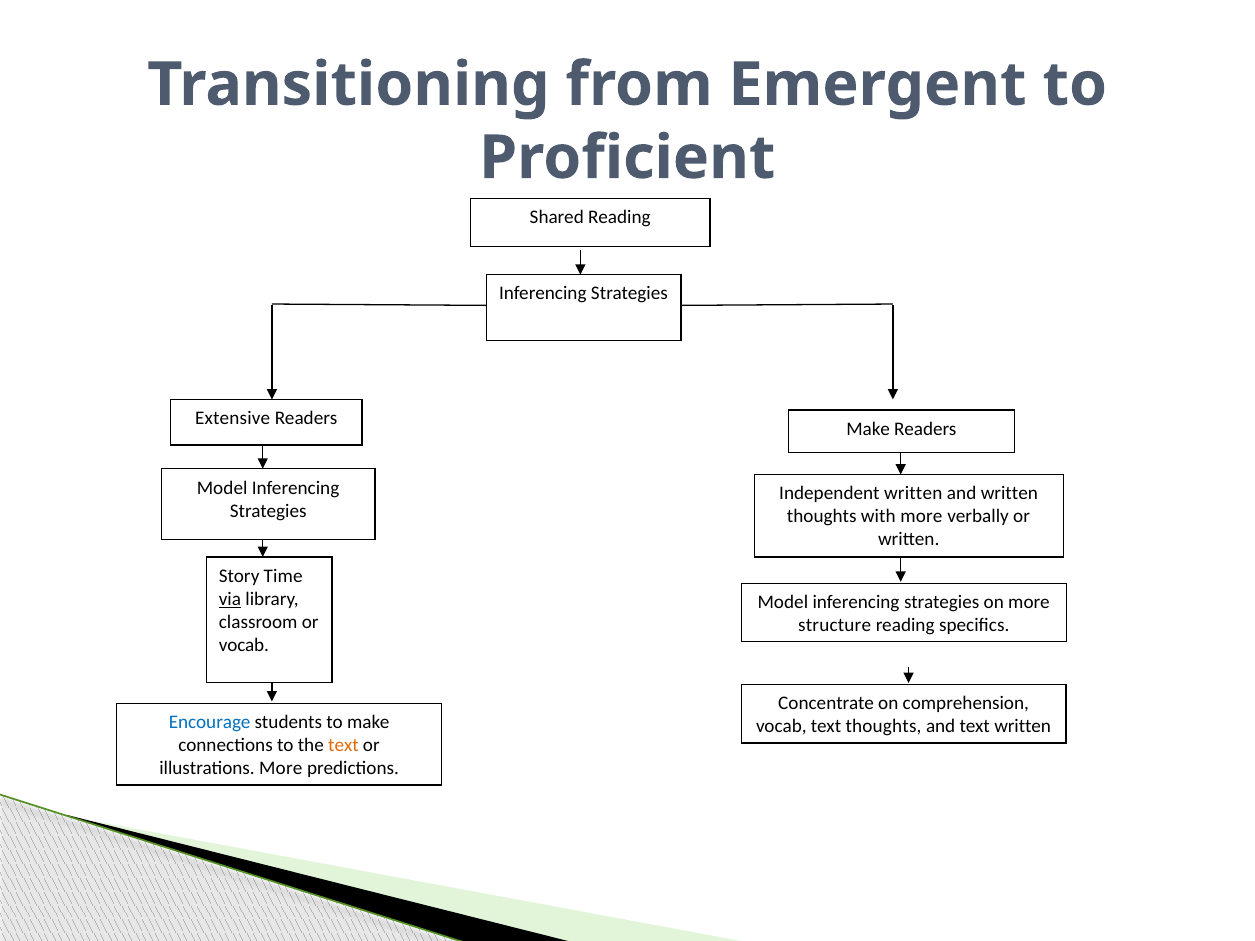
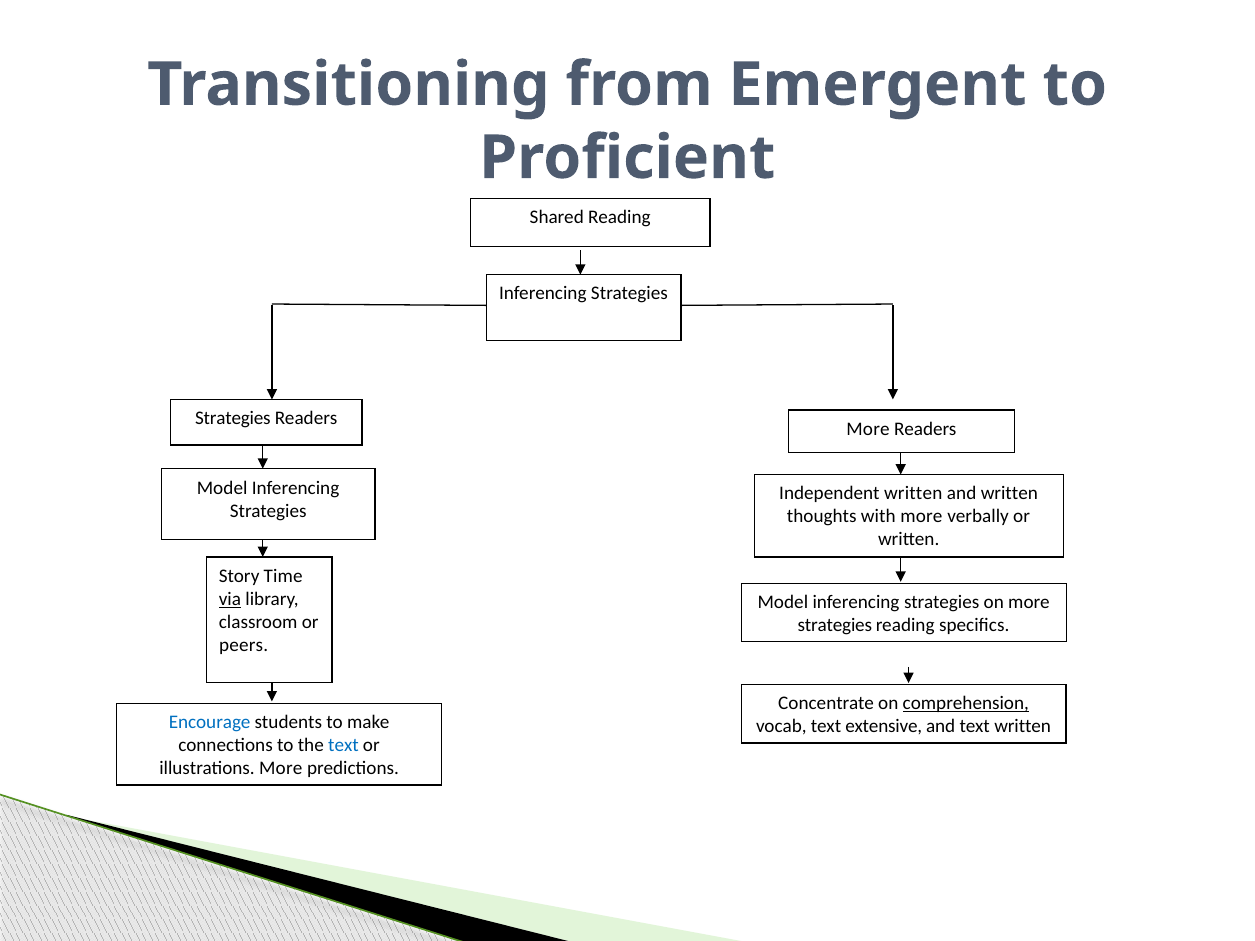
Extensive at (233, 419): Extensive -> Strategies
Make at (868, 429): Make -> More
structure at (835, 625): structure -> strategies
vocab at (244, 645): vocab -> peers
comprehension underline: none -> present
text thoughts: thoughts -> extensive
text at (343, 746) colour: orange -> blue
